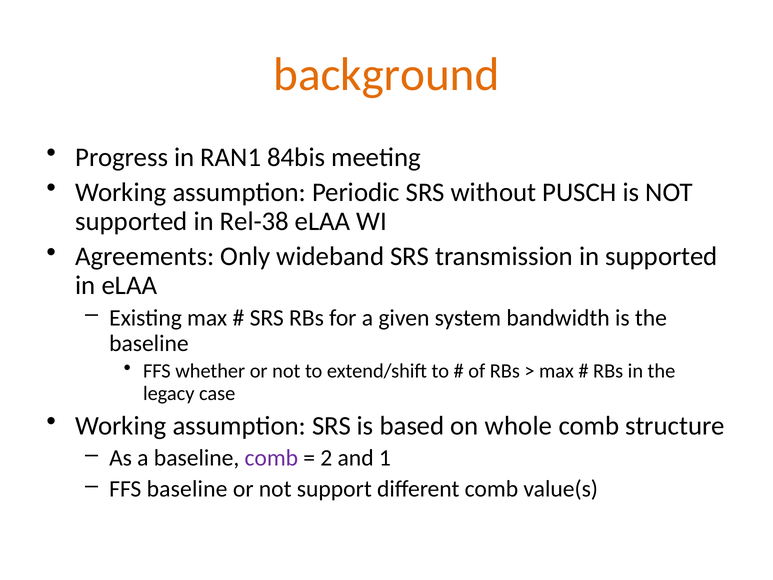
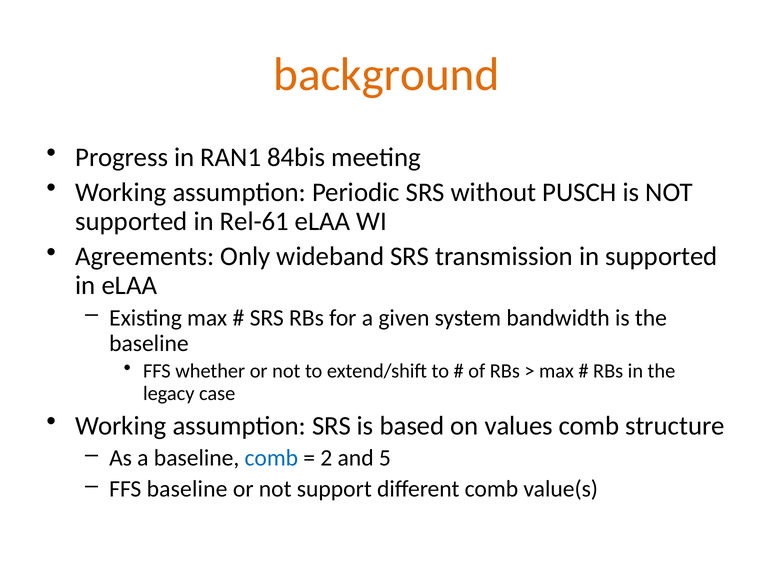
Rel-38: Rel-38 -> Rel-61
whole: whole -> values
comb at (271, 458) colour: purple -> blue
1: 1 -> 5
